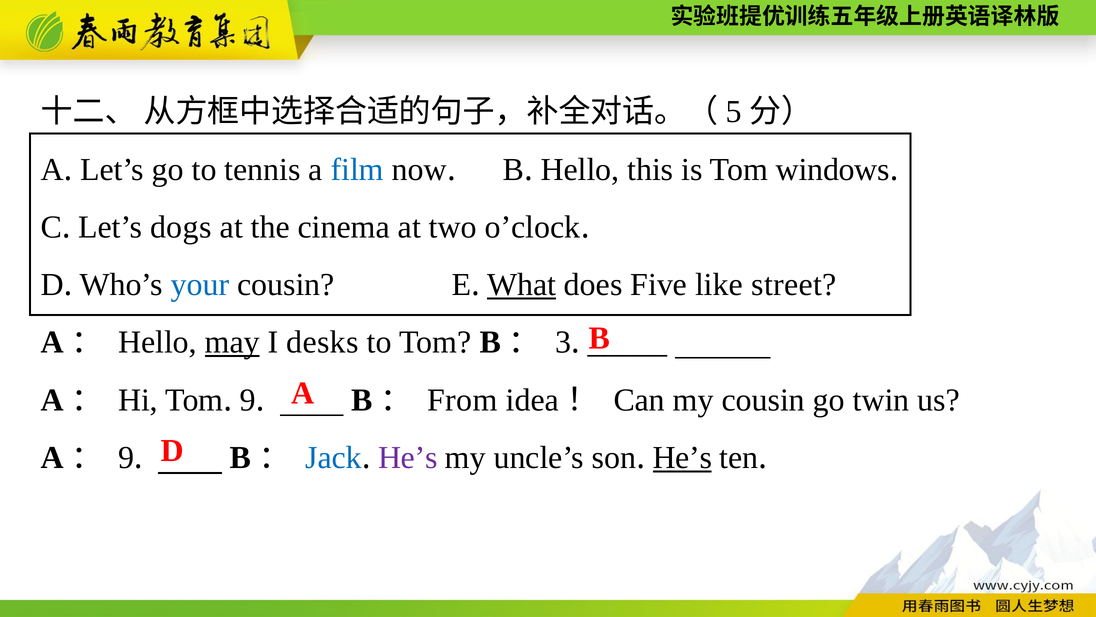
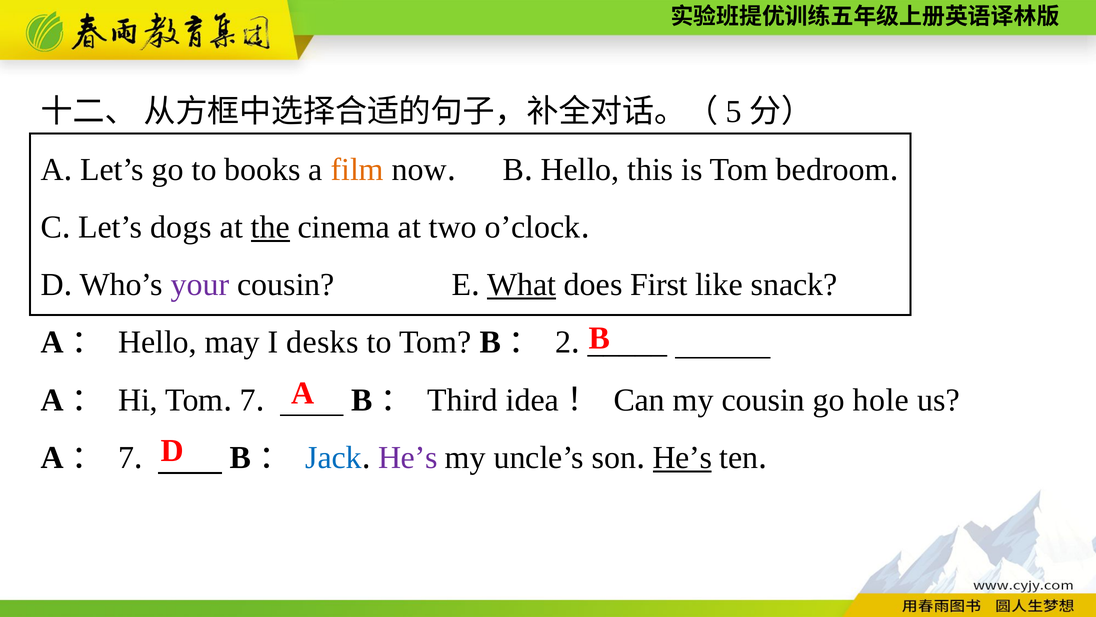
tennis: tennis -> books
film colour: blue -> orange
windows: windows -> bedroom
the underline: none -> present
your colour: blue -> purple
Five: Five -> First
street: street -> snack
may underline: present -> none
3: 3 -> 2
9 at (248, 400): 9 -> 7
From: From -> Third
twin: twin -> hole
9 at (126, 457): 9 -> 7
